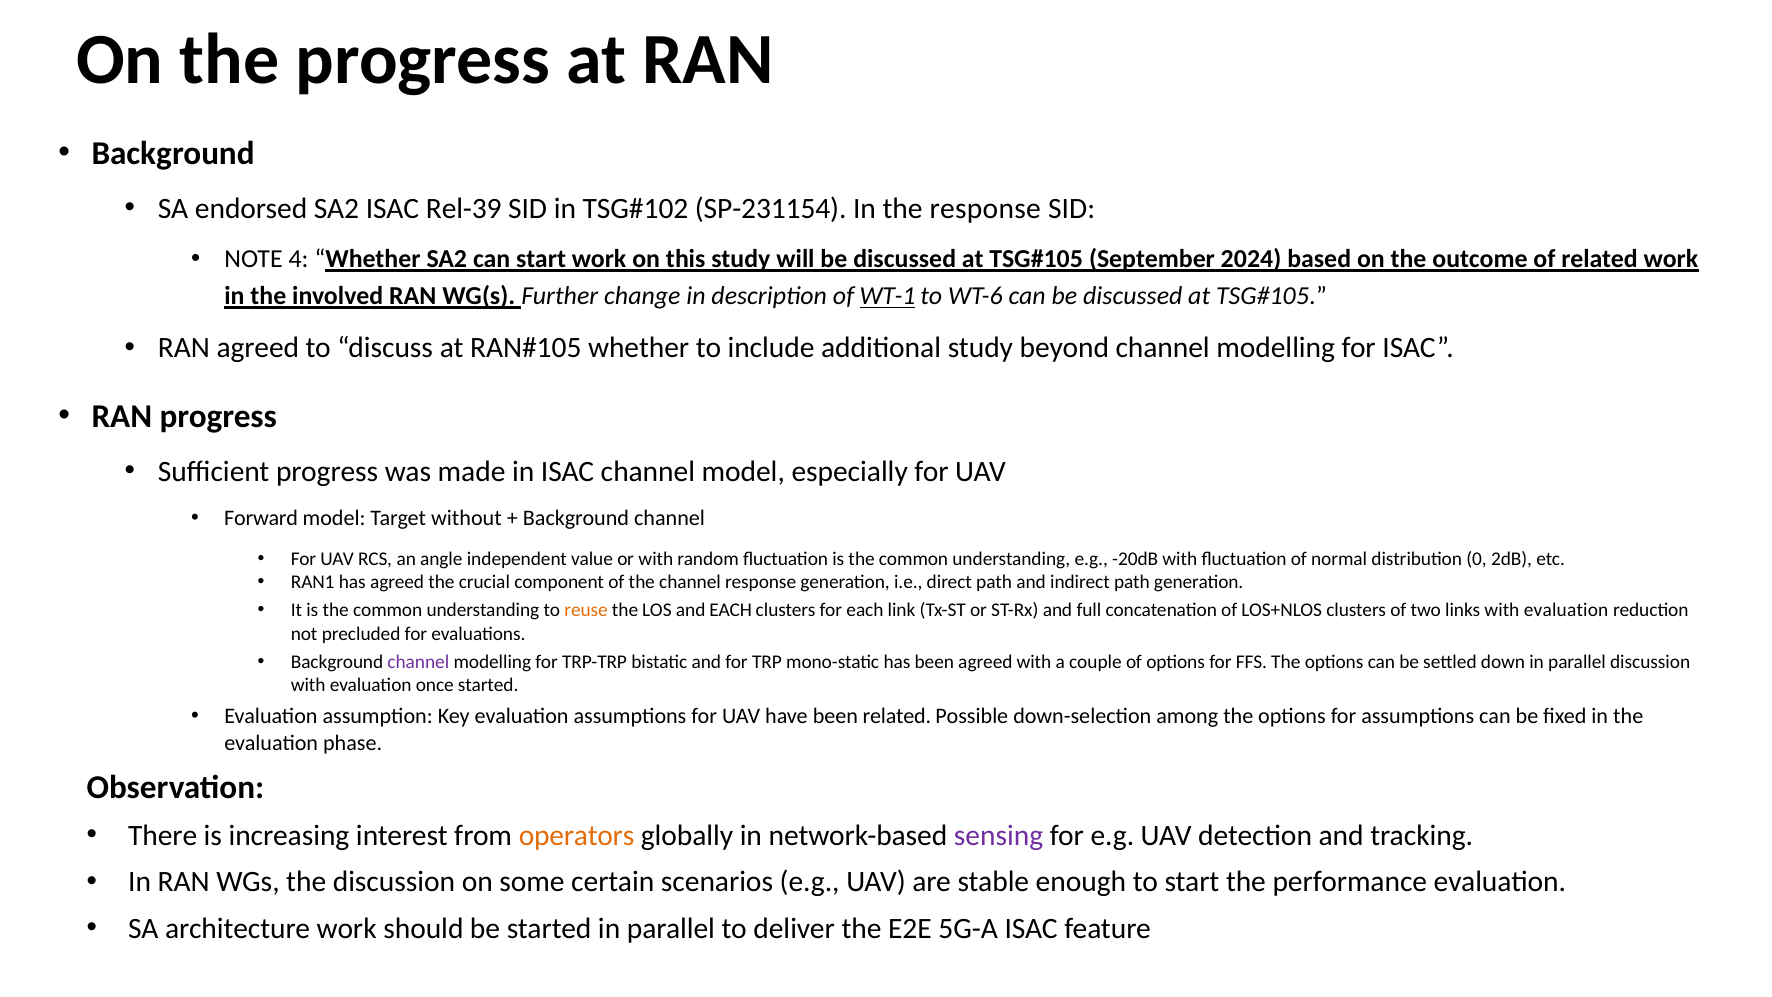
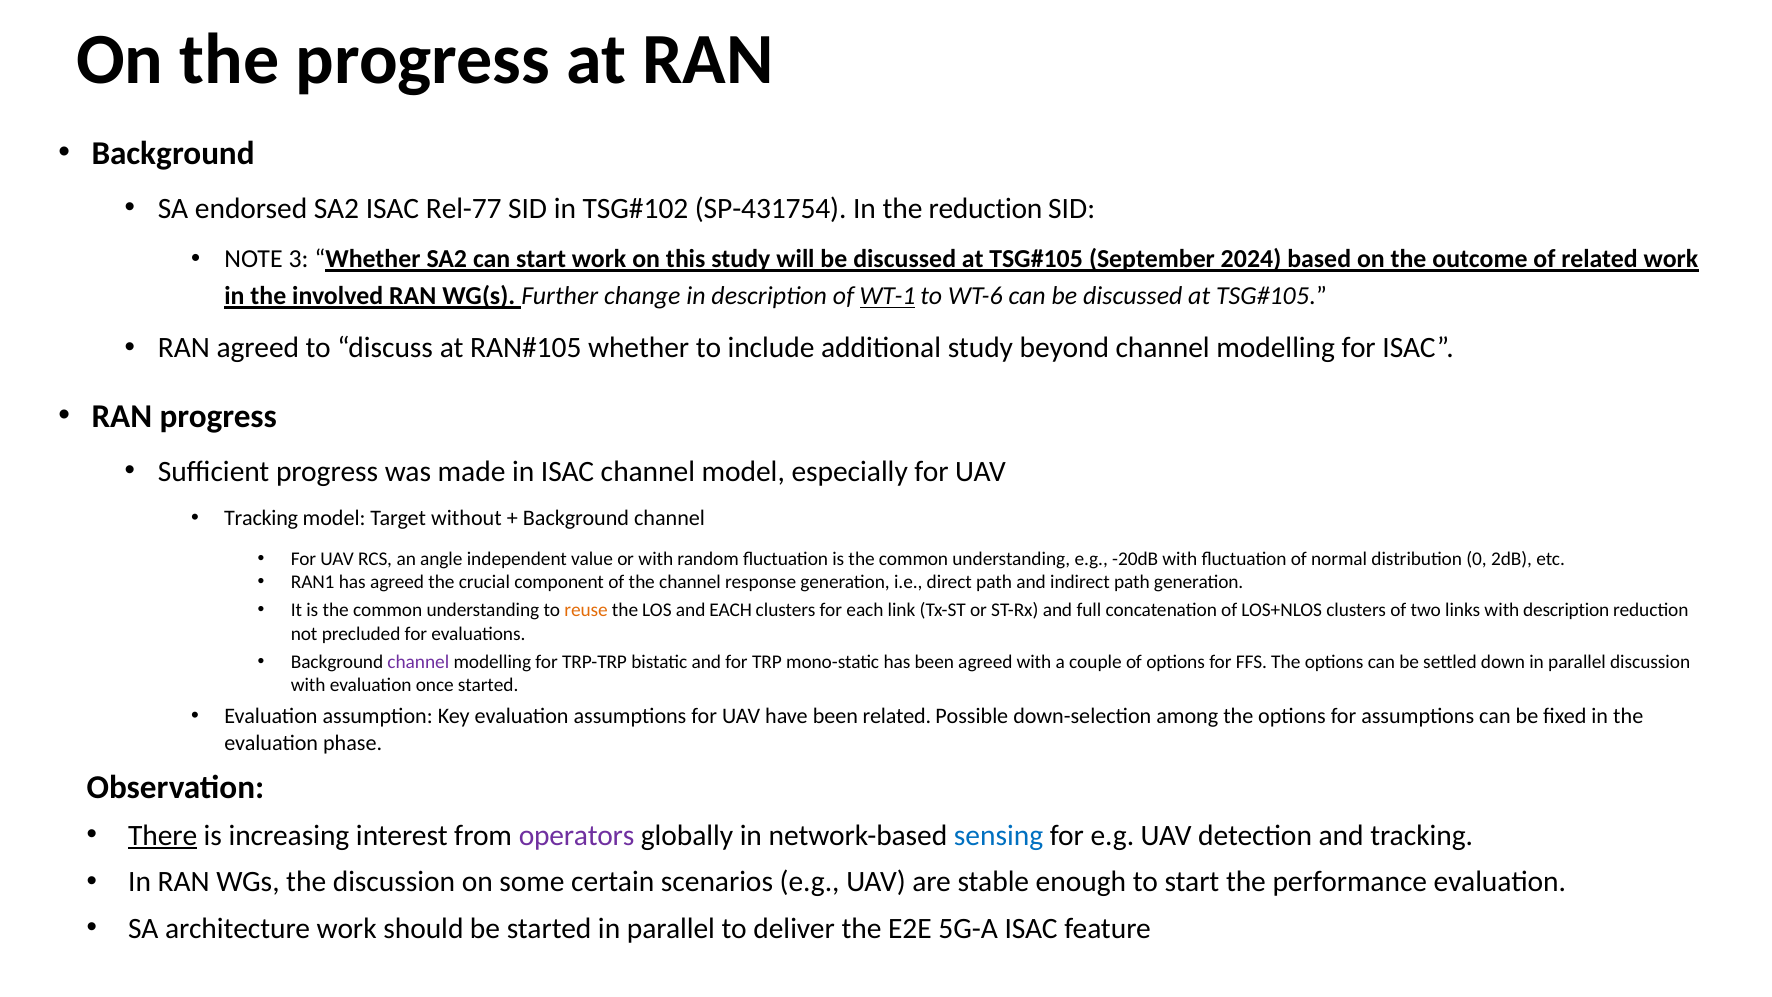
Rel-39: Rel-39 -> Rel-77
SP-231154: SP-231154 -> SP-431754
the response: response -> reduction
4: 4 -> 3
Forward at (261, 518): Forward -> Tracking
links with evaluation: evaluation -> description
There underline: none -> present
operators colour: orange -> purple
sensing colour: purple -> blue
